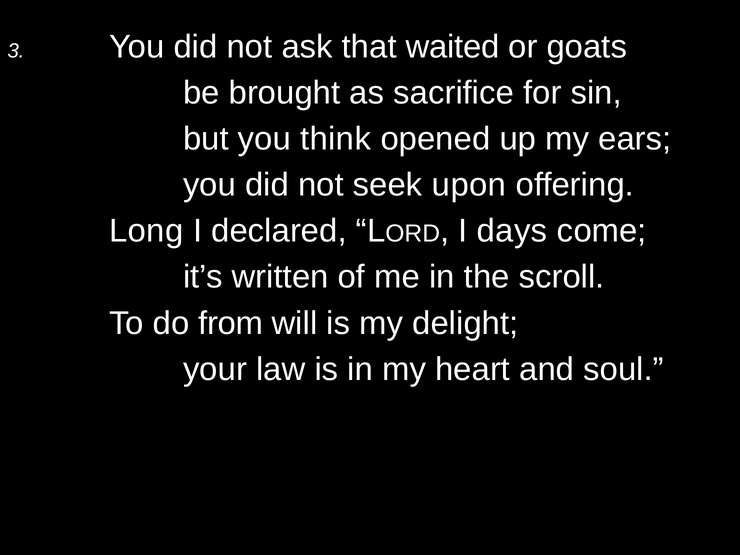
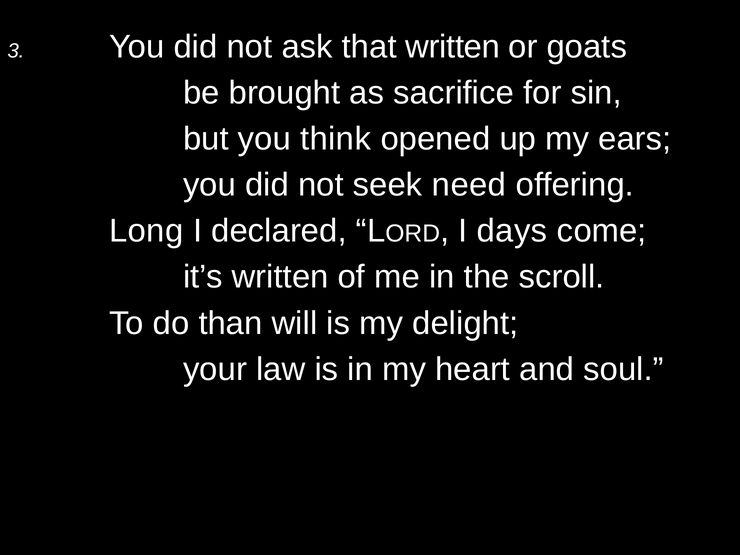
that waited: waited -> written
upon: upon -> need
from: from -> than
